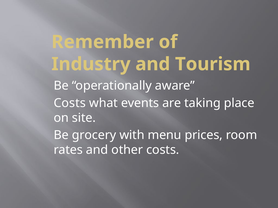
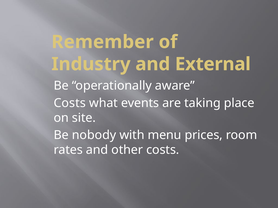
Tourism: Tourism -> External
grocery: grocery -> nobody
